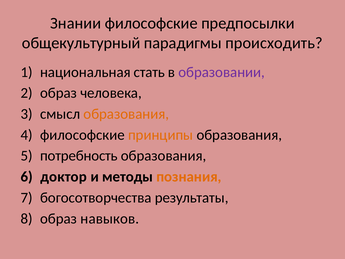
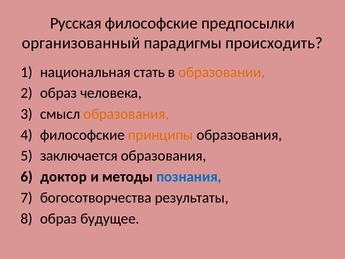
Знании: Знании -> Русская
общекультурный: общекультурный -> организованный
образовании colour: purple -> orange
потребность: потребность -> заключается
познания colour: orange -> blue
навыков: навыков -> будущее
